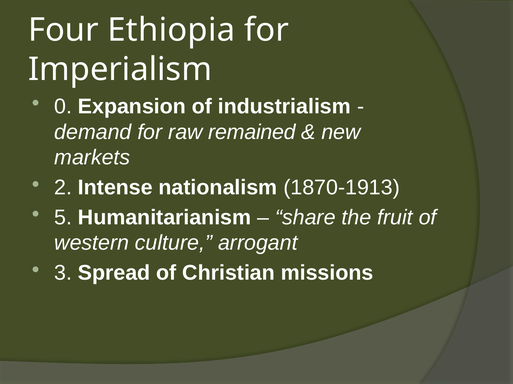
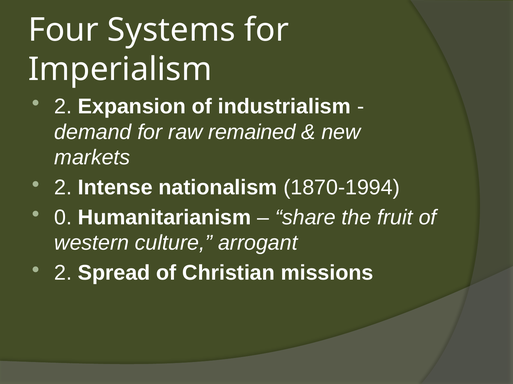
Ethiopia: Ethiopia -> Systems
0 at (63, 107): 0 -> 2
1870-1913: 1870-1913 -> 1870-1994
5: 5 -> 0
3 at (63, 273): 3 -> 2
